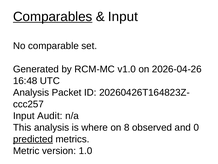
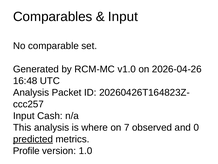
Comparables underline: present -> none
Audit: Audit -> Cash
8: 8 -> 7
Metric: Metric -> Profile
